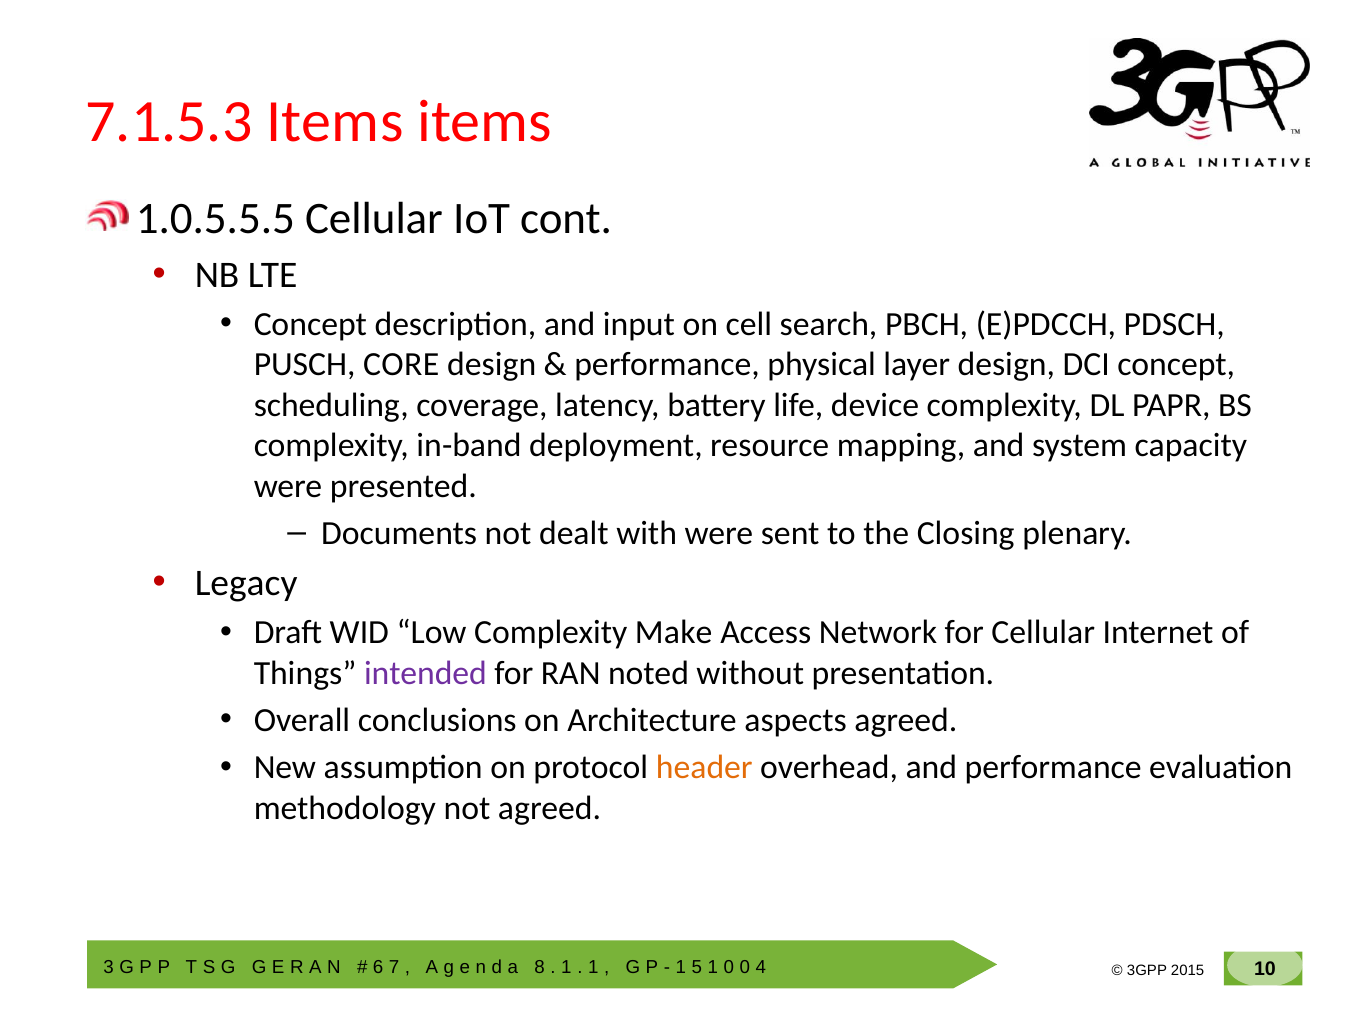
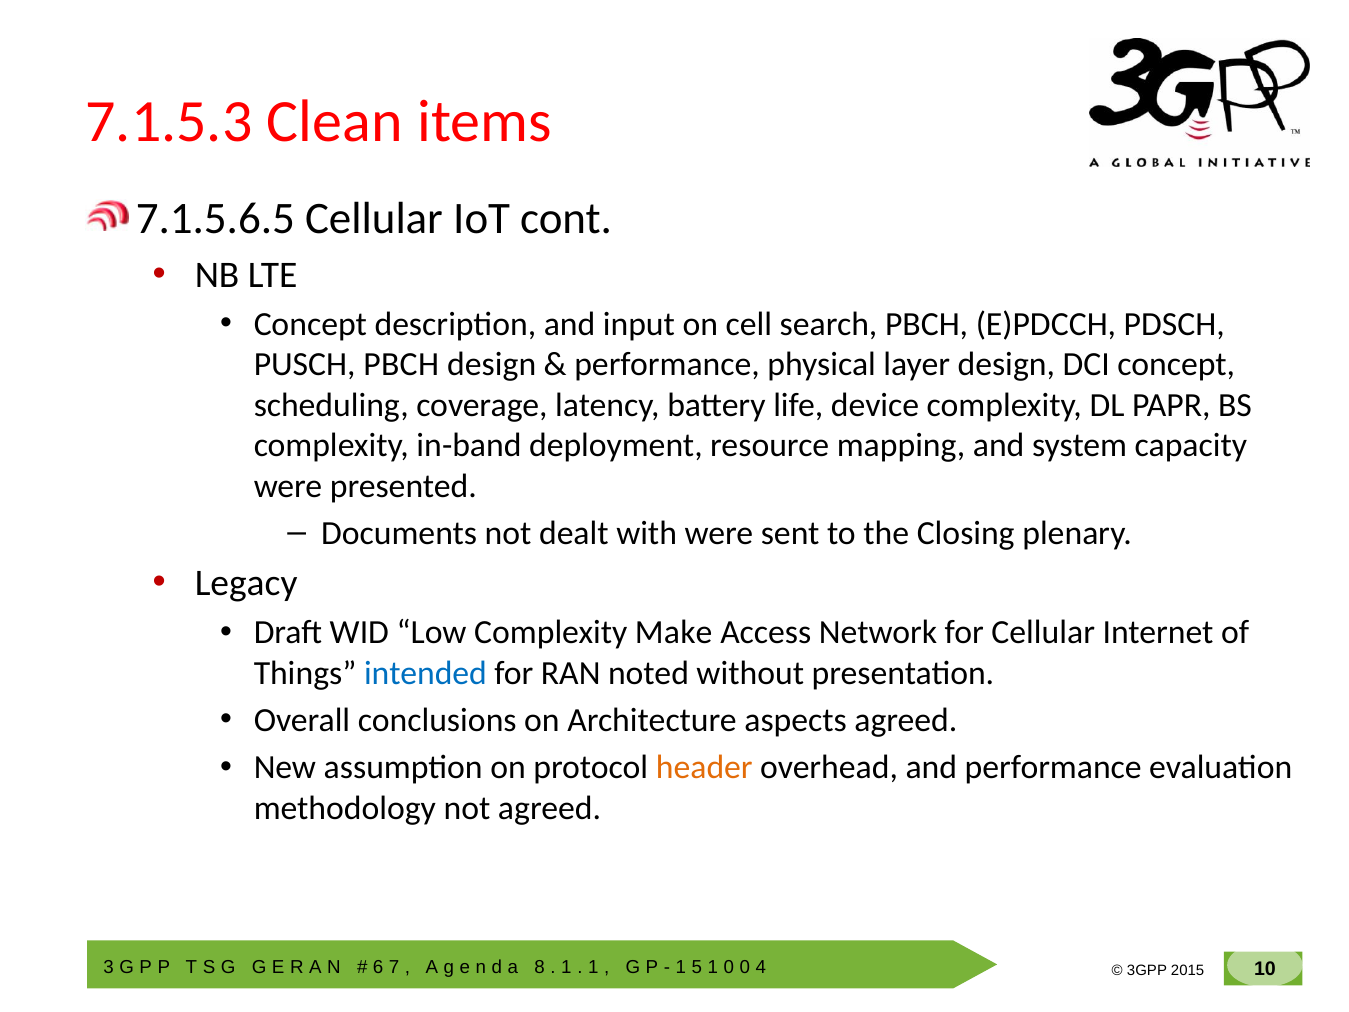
7.1.5.3 Items: Items -> Clean
1.0.5.5.5: 1.0.5.5.5 -> 7.1.5.6.5
PUSCH CORE: CORE -> PBCH
intended colour: purple -> blue
